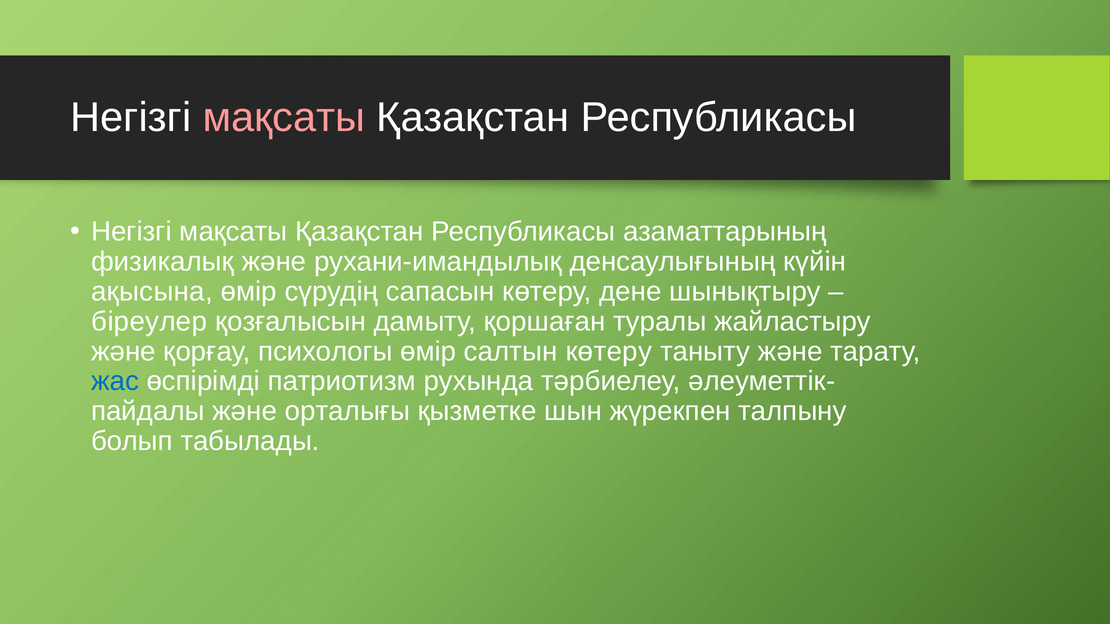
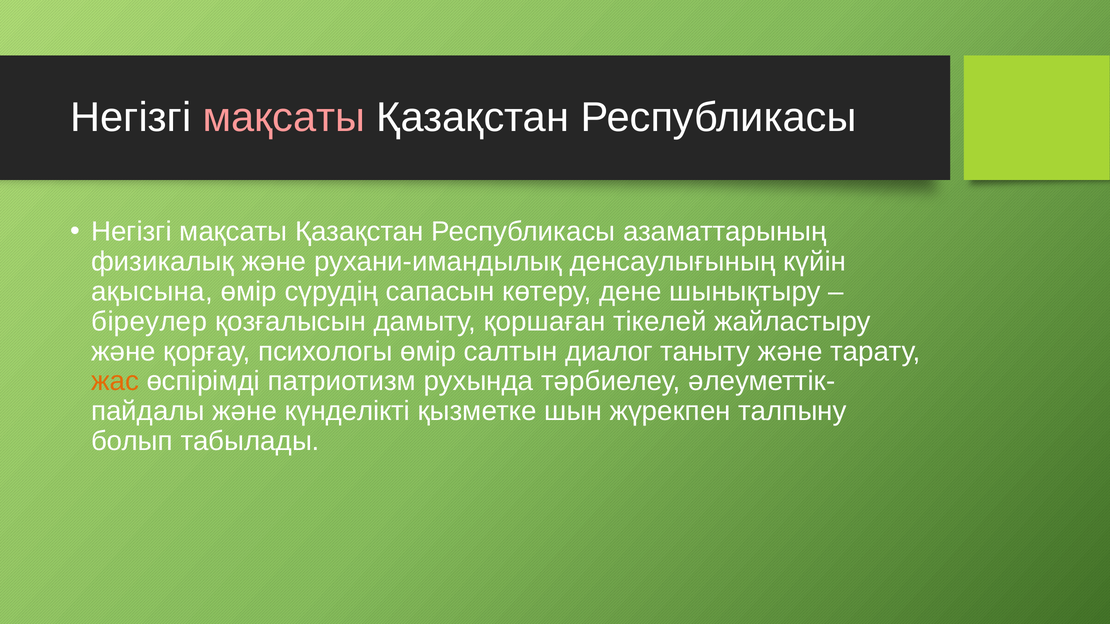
туралы: туралы -> тікелей
салтын көтеру: көтеру -> диалог
жас colour: blue -> orange
орталығы: орталығы -> күнделікті
